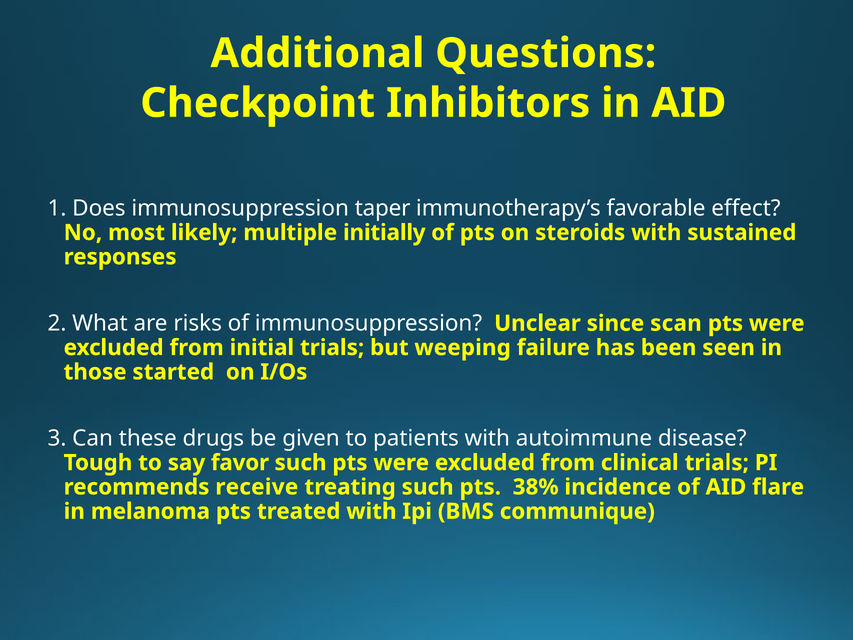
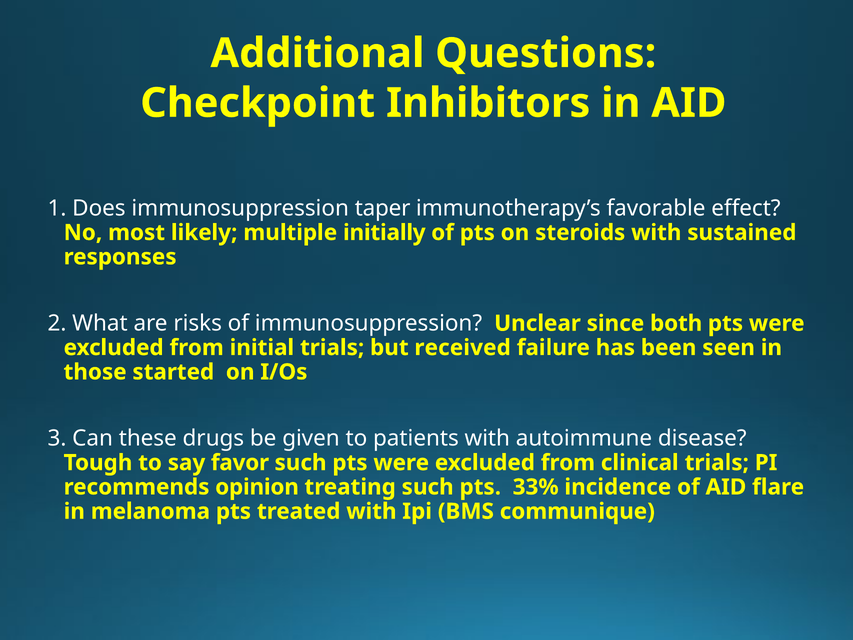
scan: scan -> both
weeping: weeping -> received
receive: receive -> opinion
38%: 38% -> 33%
